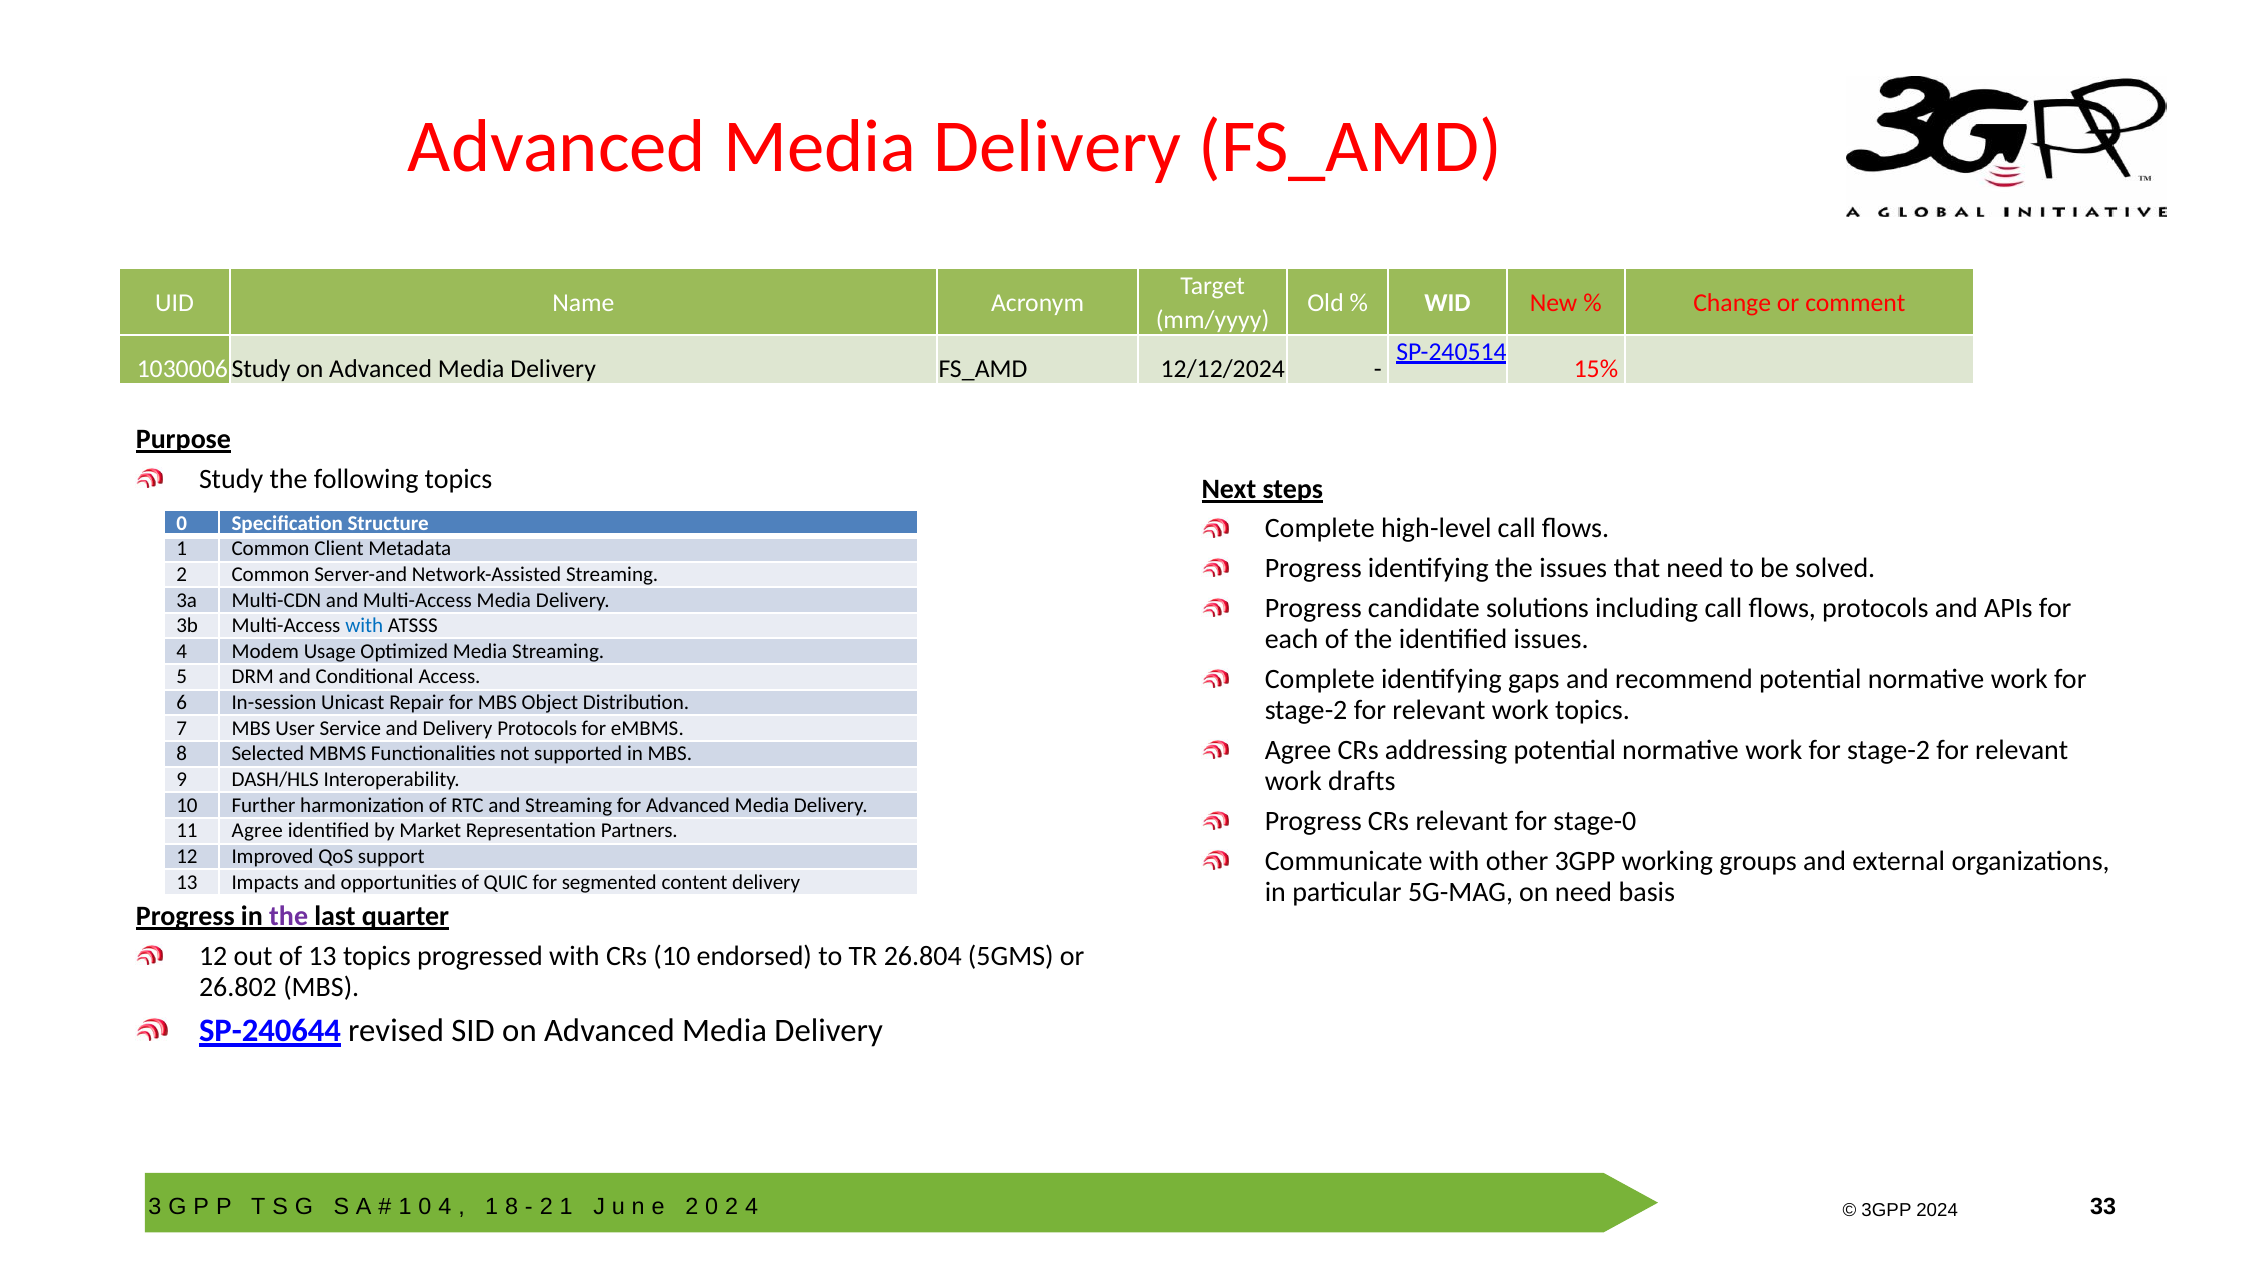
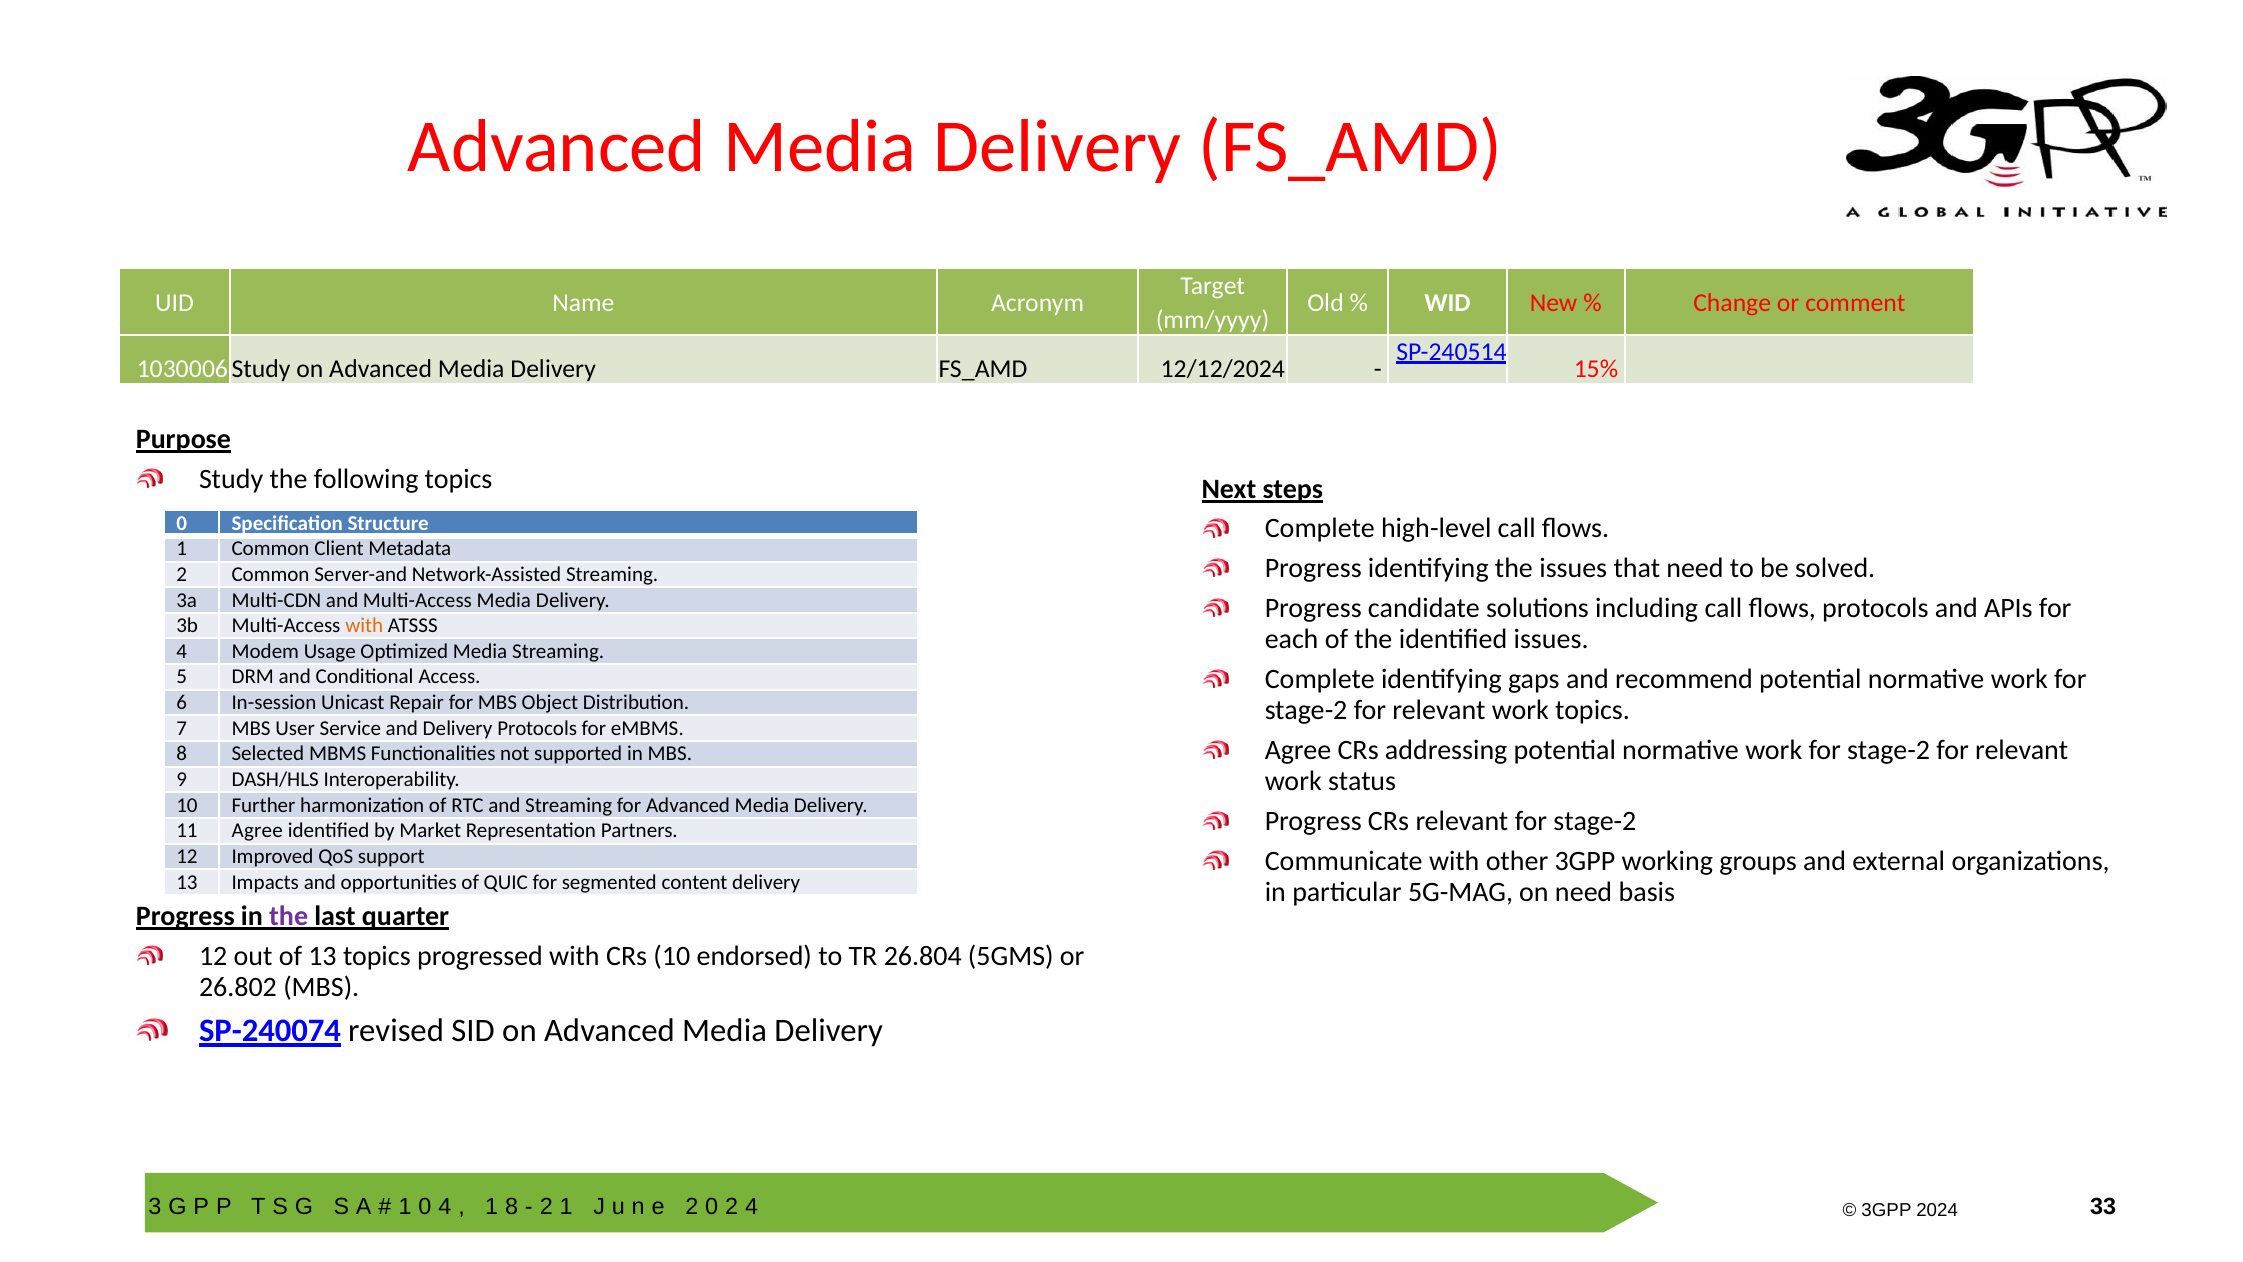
with at (364, 626) colour: blue -> orange
drafts: drafts -> status
relevant for stage-0: stage-0 -> stage-2
SP-240644: SP-240644 -> SP-240074
